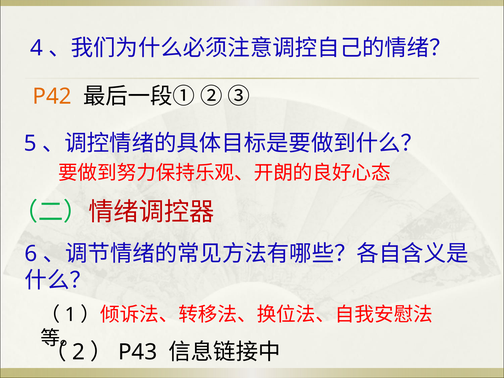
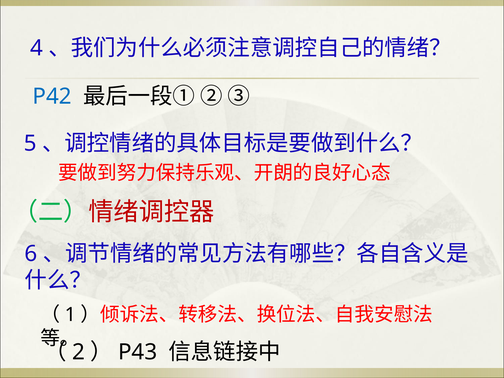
P42 colour: orange -> blue
